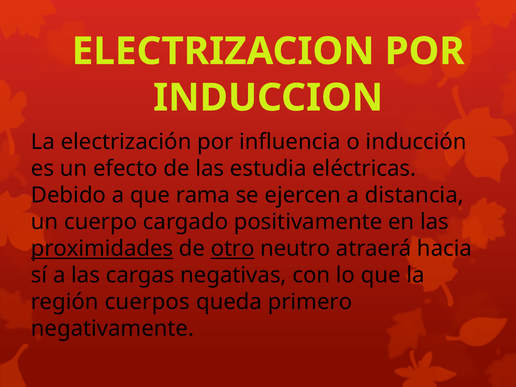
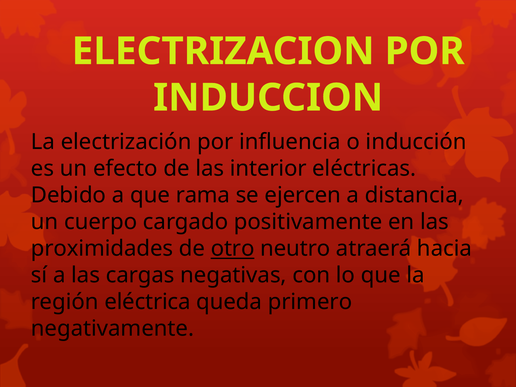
estudia: estudia -> interior
proximidades underline: present -> none
cuerpos: cuerpos -> eléctrica
